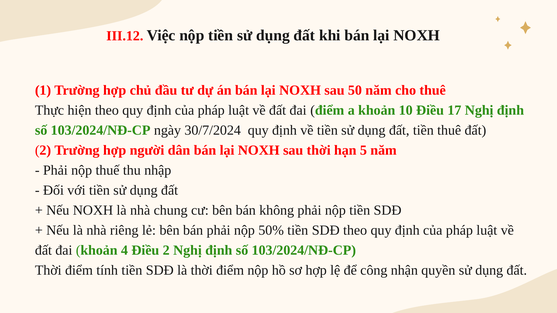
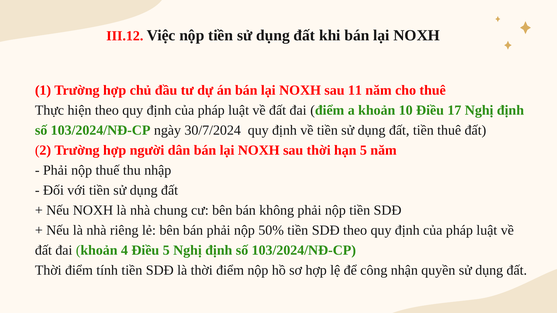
50: 50 -> 11
Điều 2: 2 -> 5
